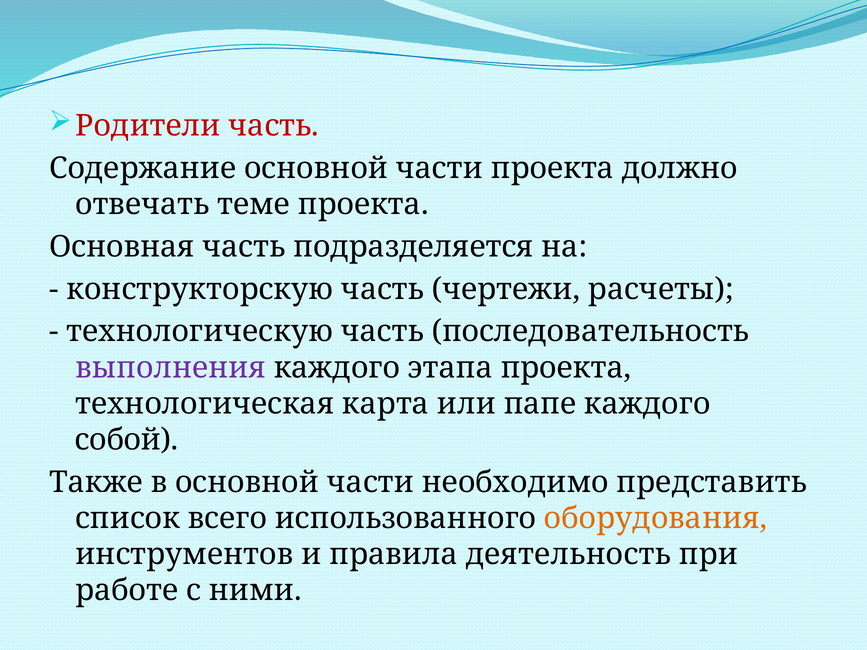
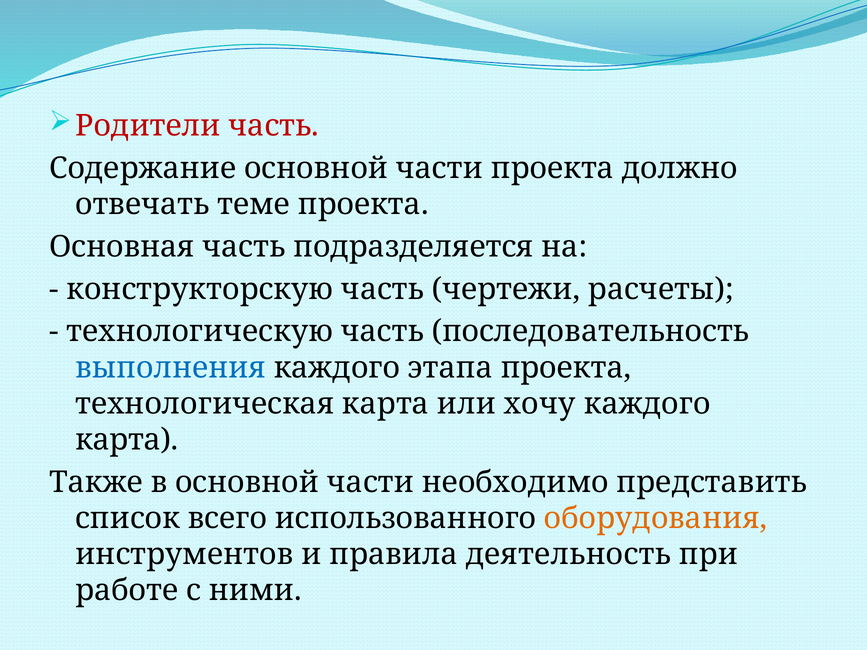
выполнения colour: purple -> blue
папе: папе -> хочу
собой at (127, 440): собой -> карта
